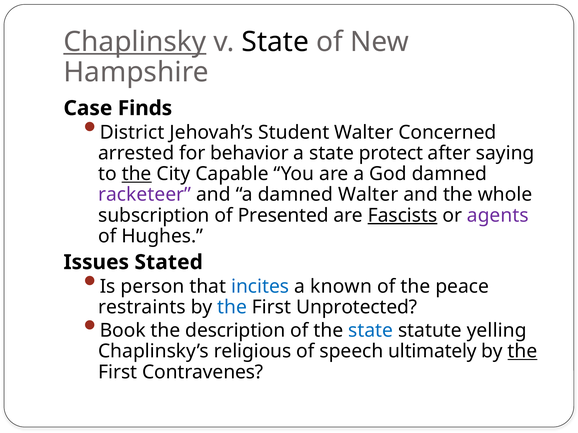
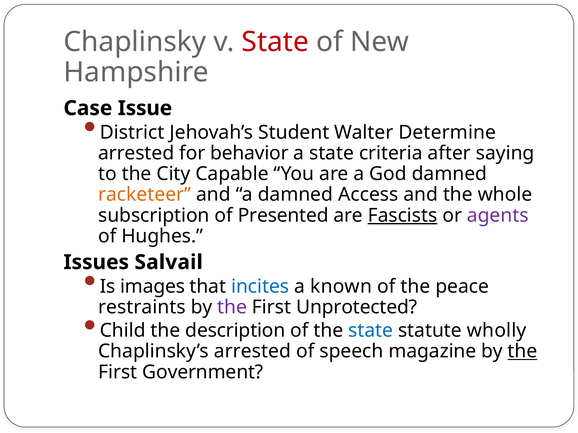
Chaplinsky underline: present -> none
State at (275, 42) colour: black -> red
Finds: Finds -> Issue
Concerned: Concerned -> Determine
protect: protect -> criteria
the at (137, 174) underline: present -> none
racketeer colour: purple -> orange
damned Walter: Walter -> Access
Stated: Stated -> Salvail
person: person -> images
the at (232, 307) colour: blue -> purple
Book: Book -> Child
yelling: yelling -> wholly
Chaplinsky’s religious: religious -> arrested
ultimately: ultimately -> magazine
Contravenes: Contravenes -> Government
